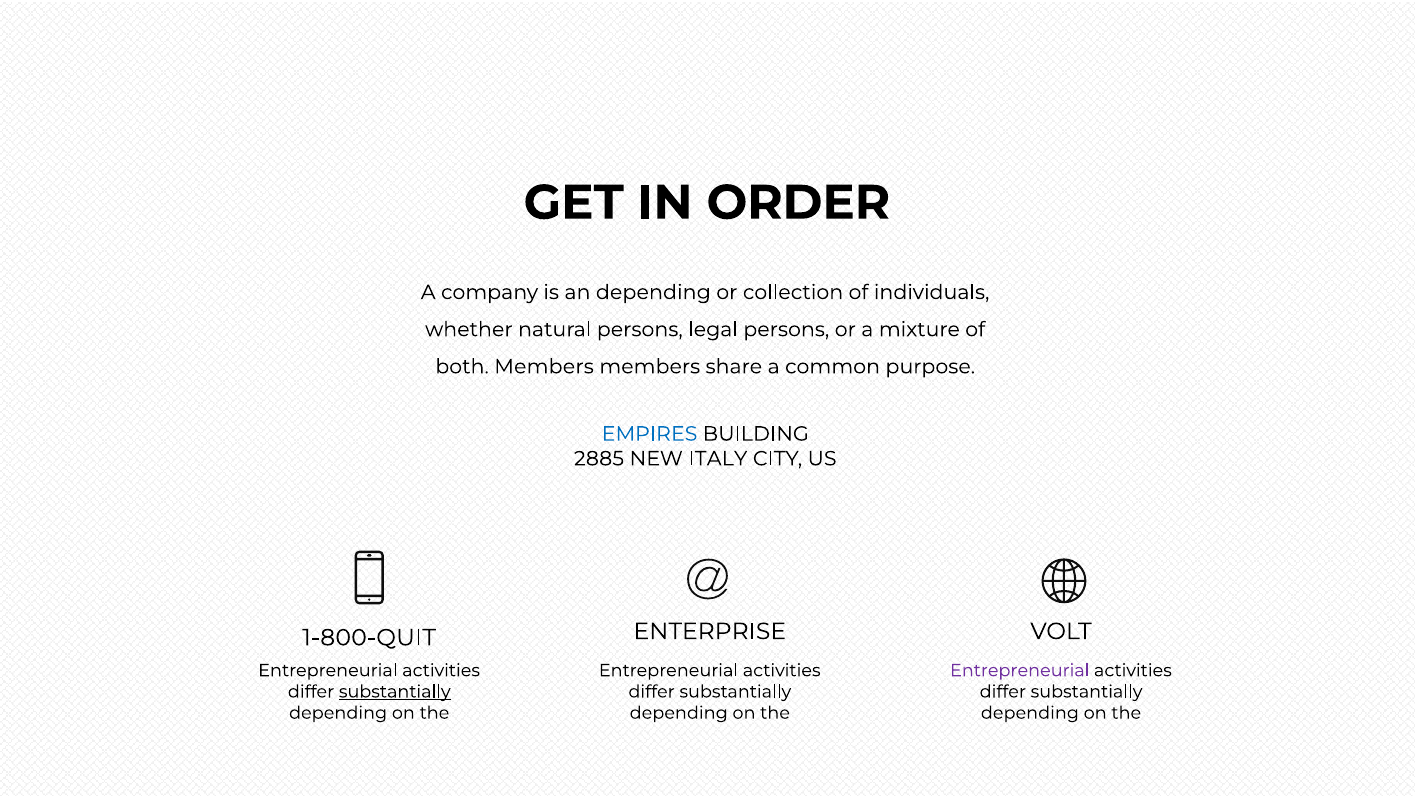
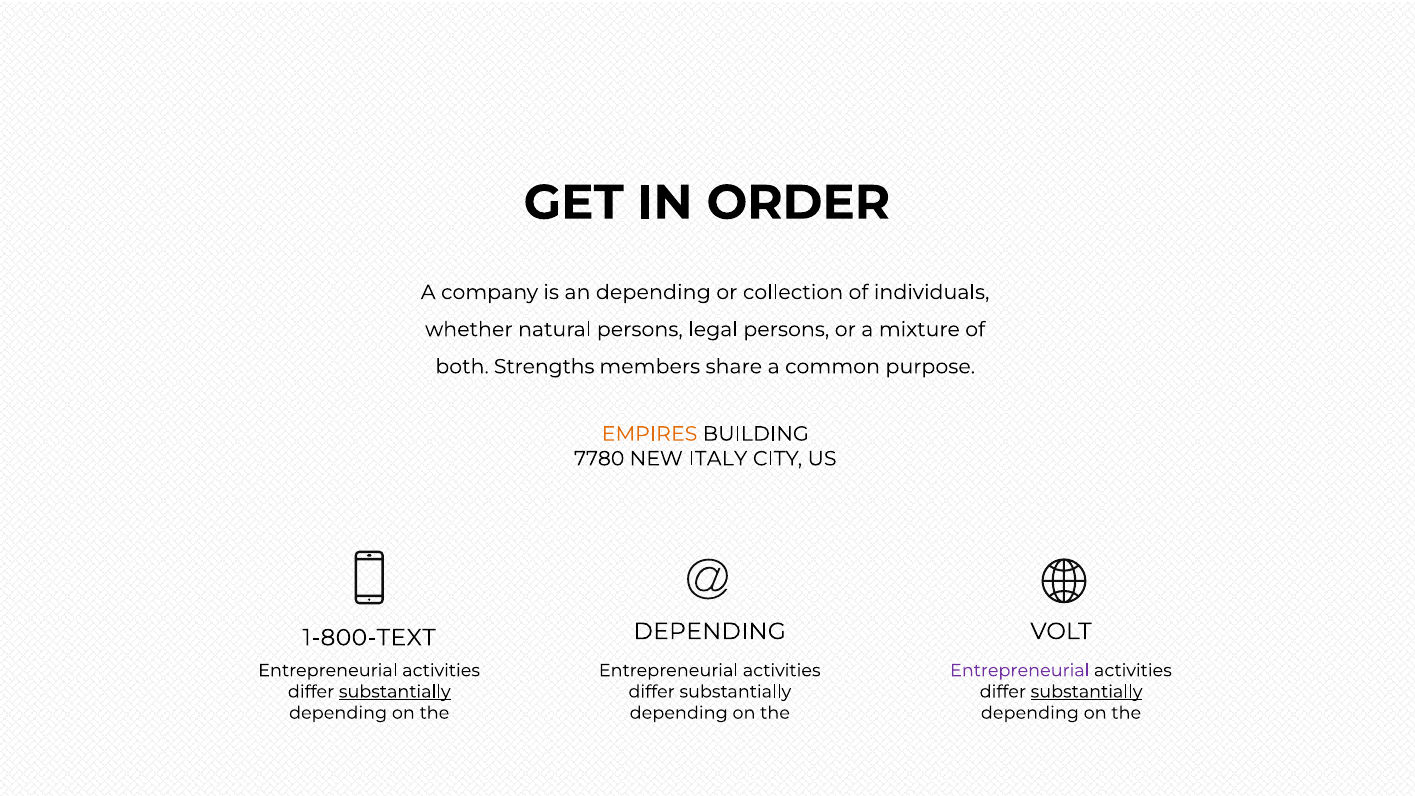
both Members: Members -> Strengths
EMPIRES colour: blue -> orange
2885: 2885 -> 7780
ENTERPRISE at (710, 631): ENTERPRISE -> DEPENDING
1-800-QUIT: 1-800-QUIT -> 1-800-TEXT
substantially at (1087, 692) underline: none -> present
